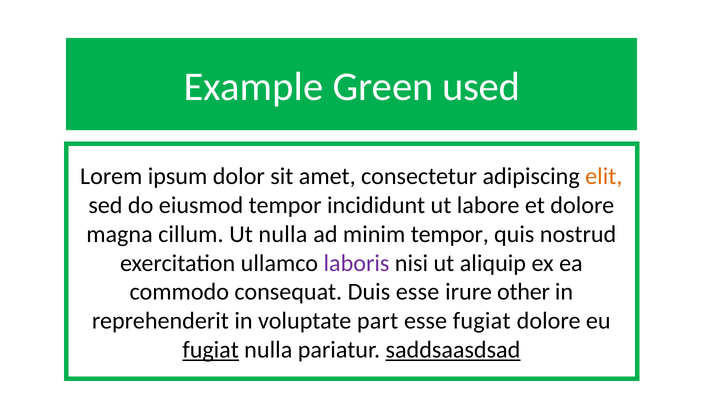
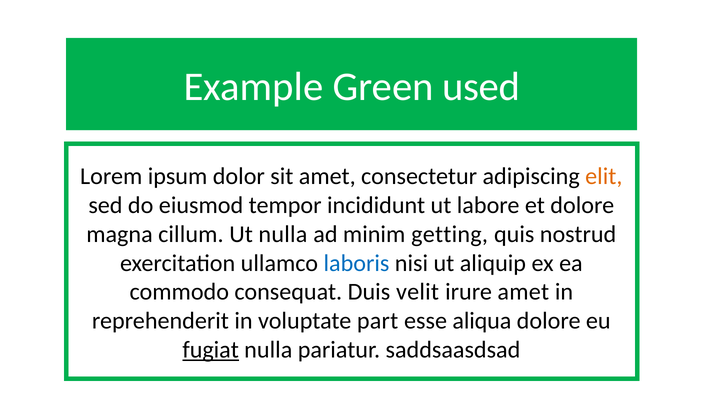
minim tempor: tempor -> getting
laboris colour: purple -> blue
Duis esse: esse -> velit
irure other: other -> amet
esse fugiat: fugiat -> aliqua
saddsaasdsad underline: present -> none
